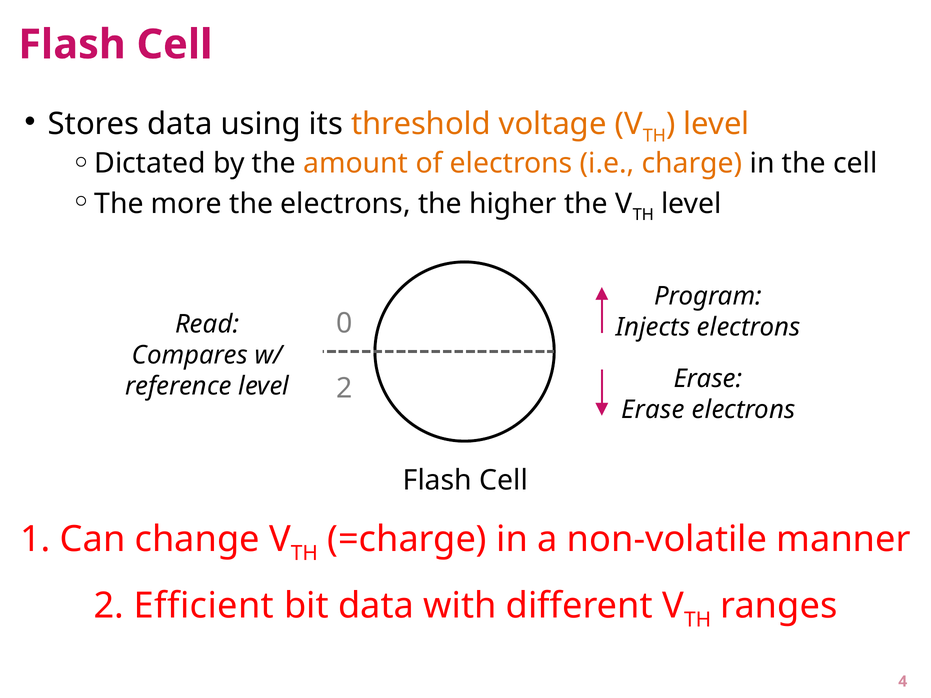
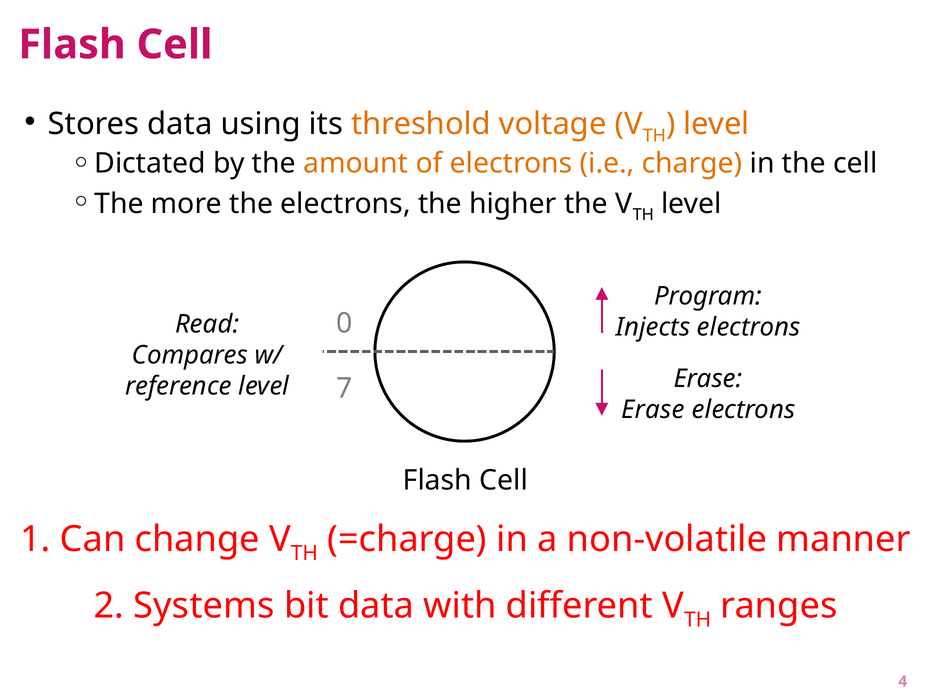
level 2: 2 -> 7
Efficient: Efficient -> Systems
